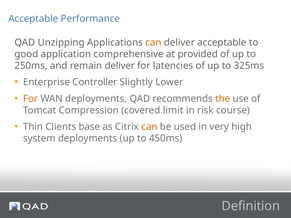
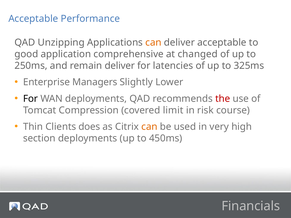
provided: provided -> changed
Controller: Controller -> Managers
For at (30, 99) colour: orange -> black
the colour: orange -> red
base: base -> does
system: system -> section
Definition: Definition -> Financials
